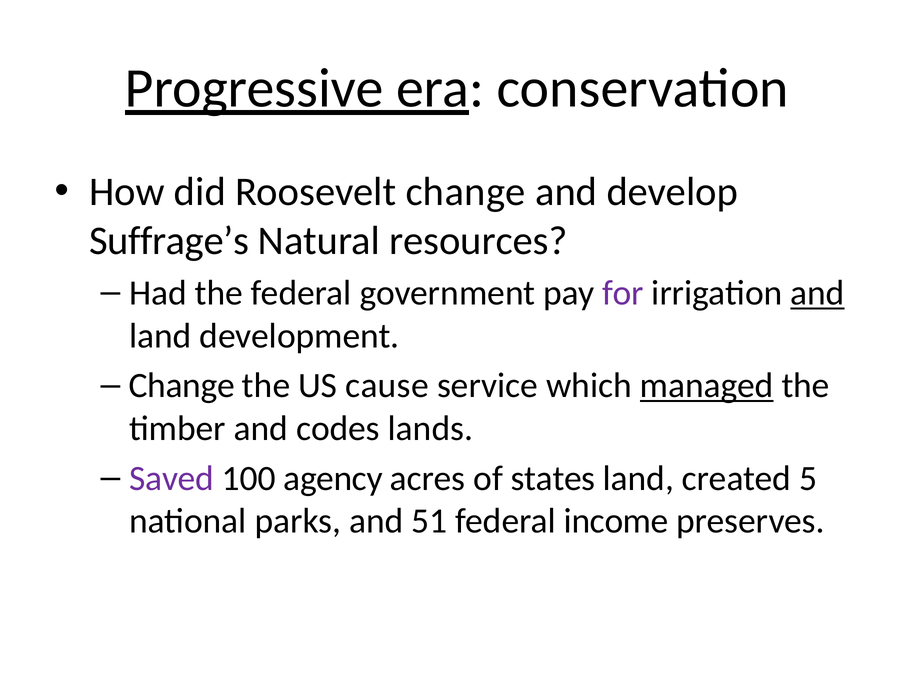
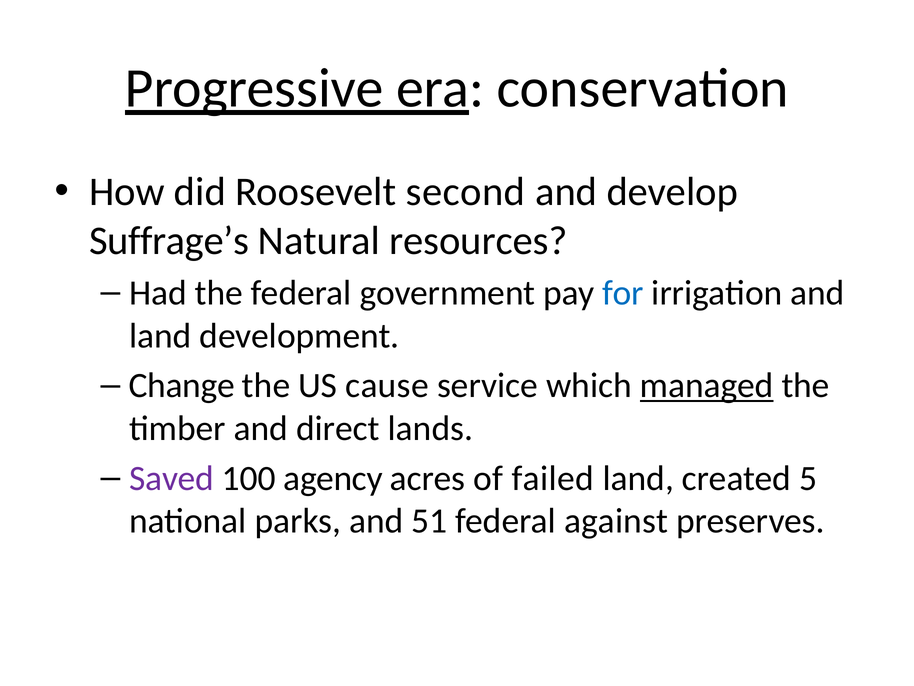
Roosevelt change: change -> second
for colour: purple -> blue
and at (817, 293) underline: present -> none
codes: codes -> direct
states: states -> failed
income: income -> against
